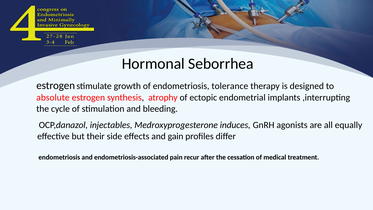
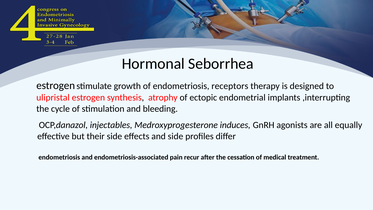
tolerance: tolerance -> receptors
absolute: absolute -> ulipristal
and gain: gain -> side
